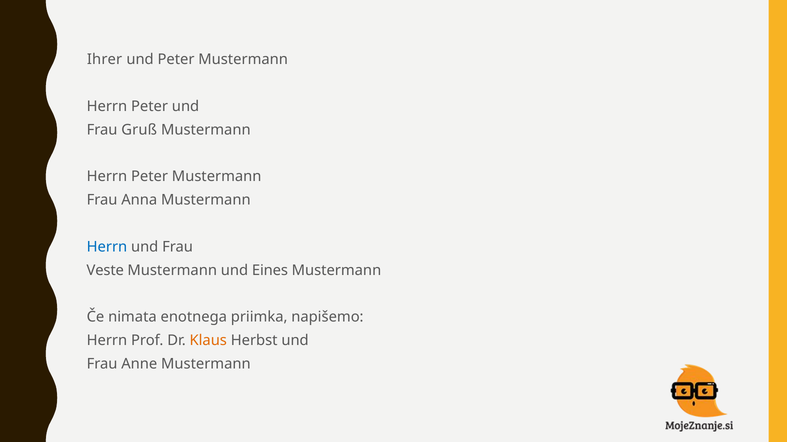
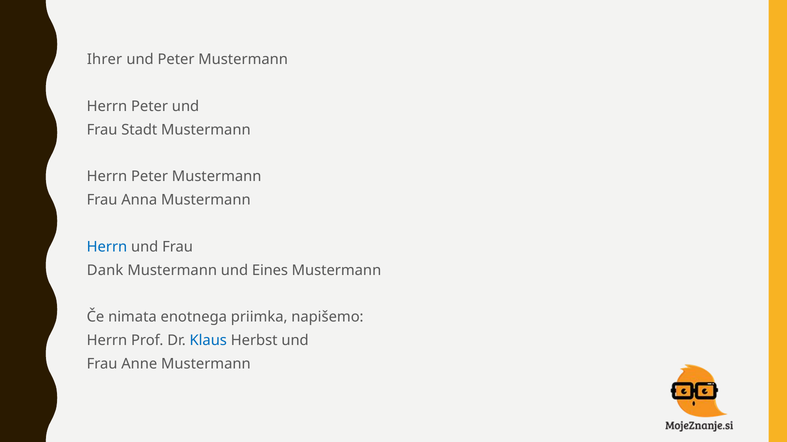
Gruß: Gruß -> Stadt
Veste: Veste -> Dank
Klaus colour: orange -> blue
